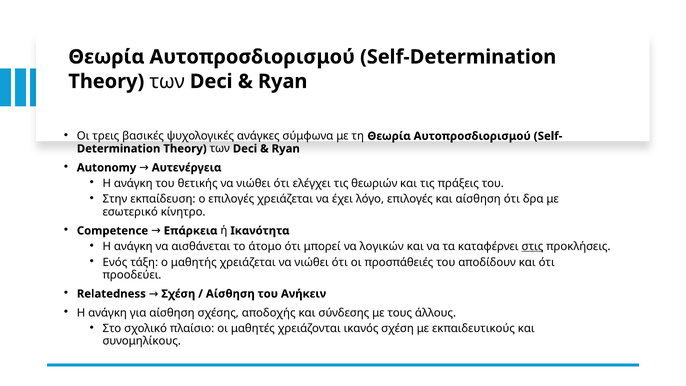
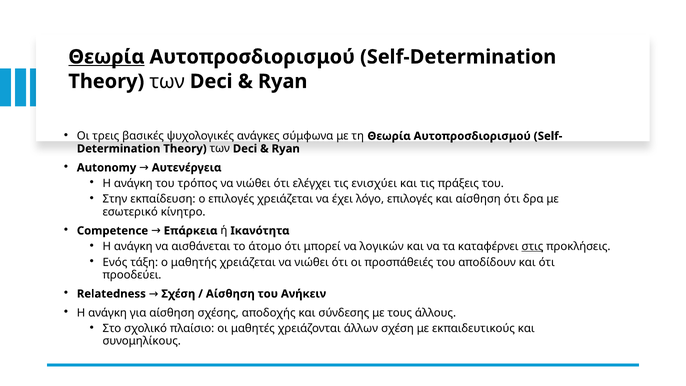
Θεωρία at (106, 57) underline: none -> present
θετικής: θετικής -> τρόπος
θεωριών: θεωριών -> ενισχύει
ικανός: ικανός -> άλλων
